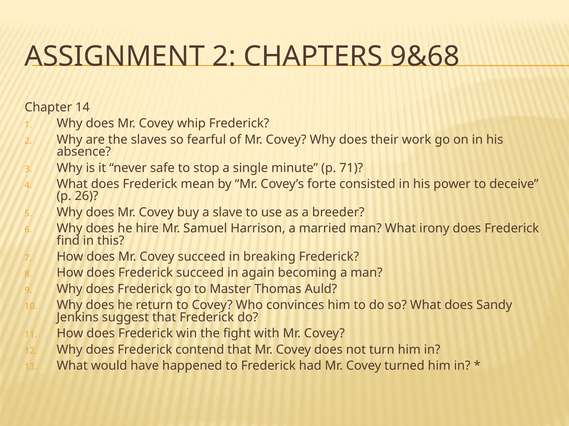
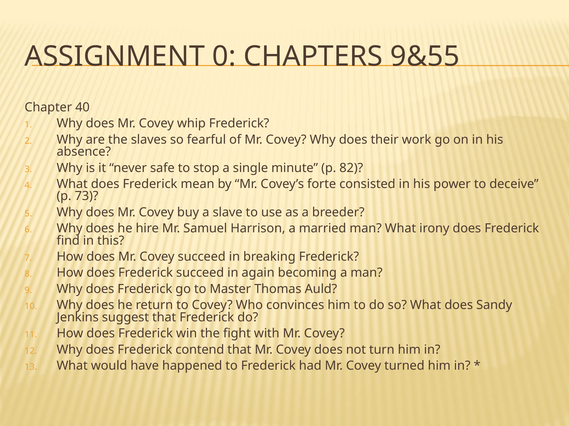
ASSIGNMENT 2: 2 -> 0
9&68: 9&68 -> 9&55
14: 14 -> 40
71: 71 -> 82
26: 26 -> 73
